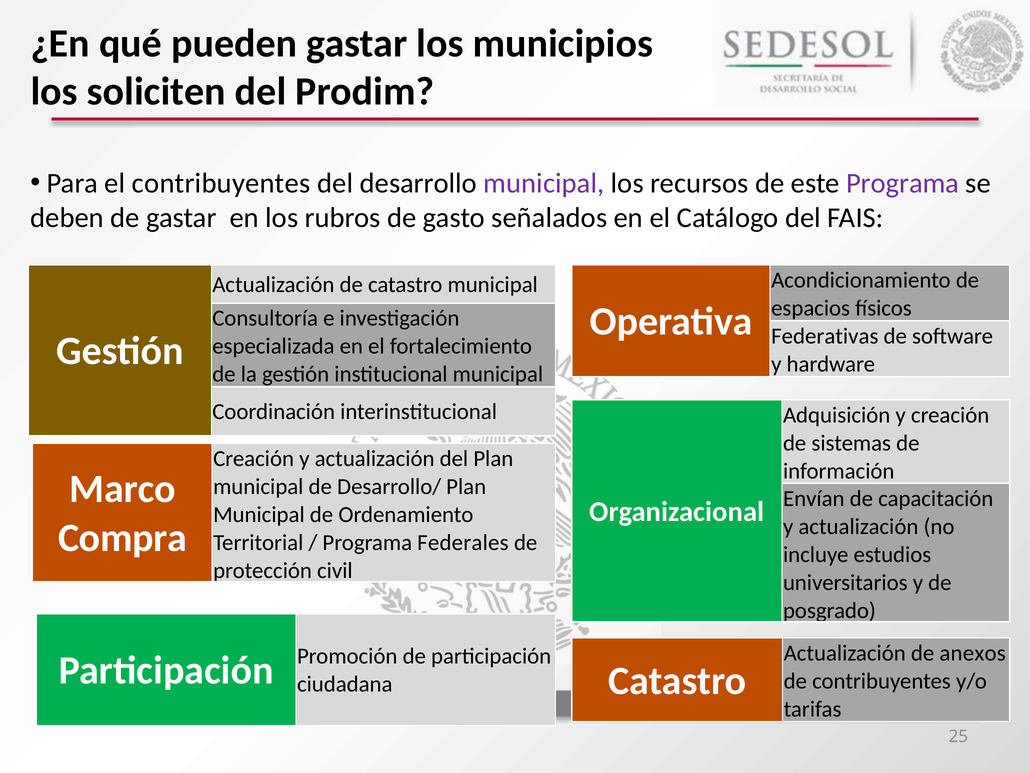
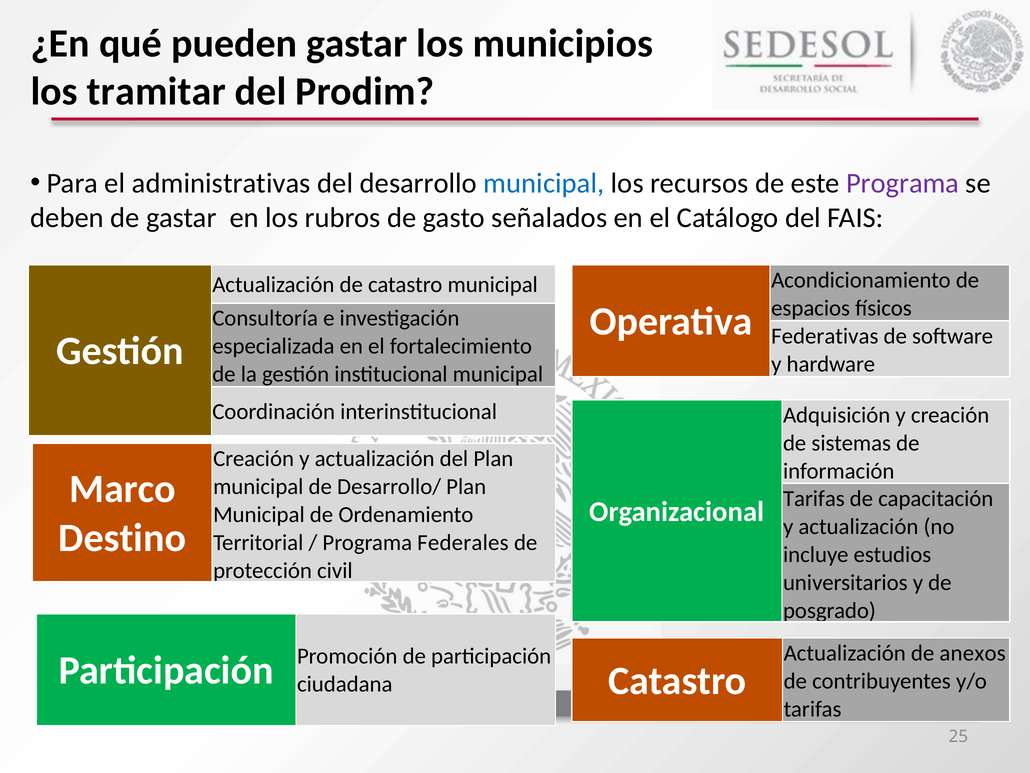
soliciten: soliciten -> tramitar
el contribuyentes: contribuyentes -> administrativas
municipal at (544, 183) colour: purple -> blue
Envían at (814, 498): Envían -> Tarifas
Compra: Compra -> Destino
